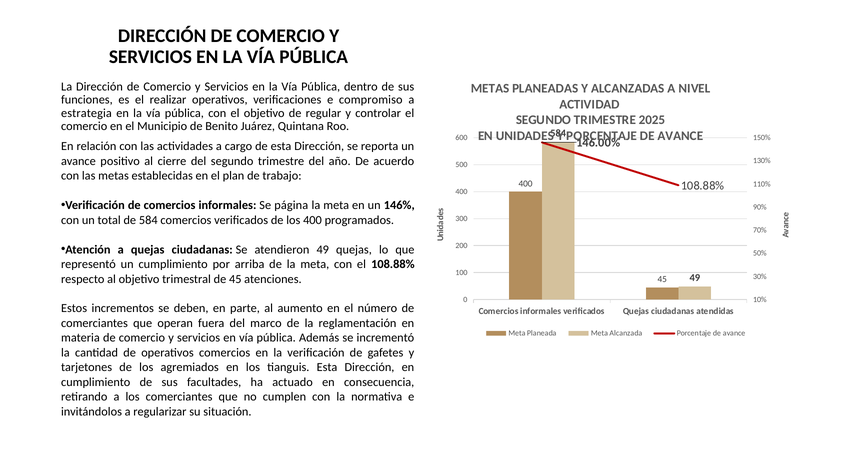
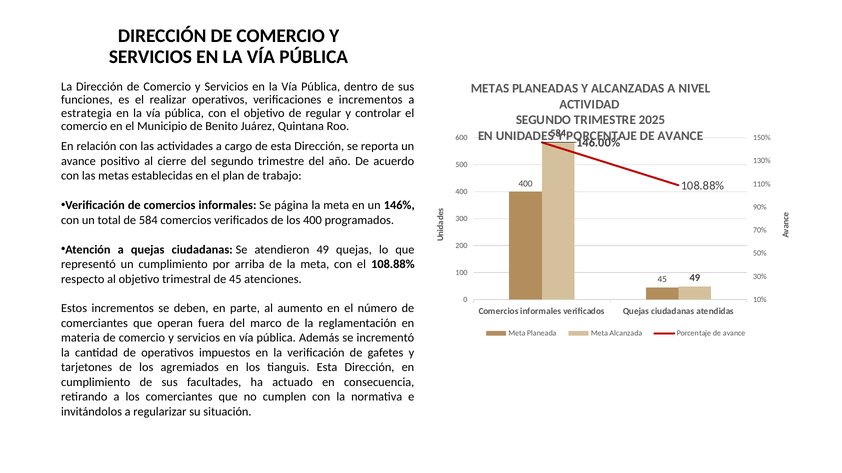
e compromiso: compromiso -> incrementos
operativos comercios: comercios -> impuestos
